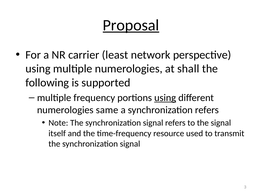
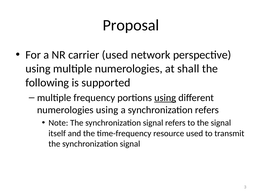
Proposal underline: present -> none
carrier least: least -> used
numerologies same: same -> using
